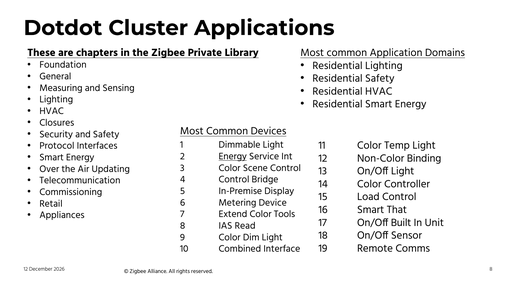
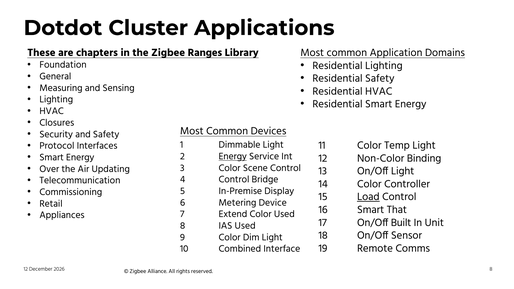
Private: Private -> Ranges
Load underline: none -> present
Color Tools: Tools -> Used
IAS Read: Read -> Used
